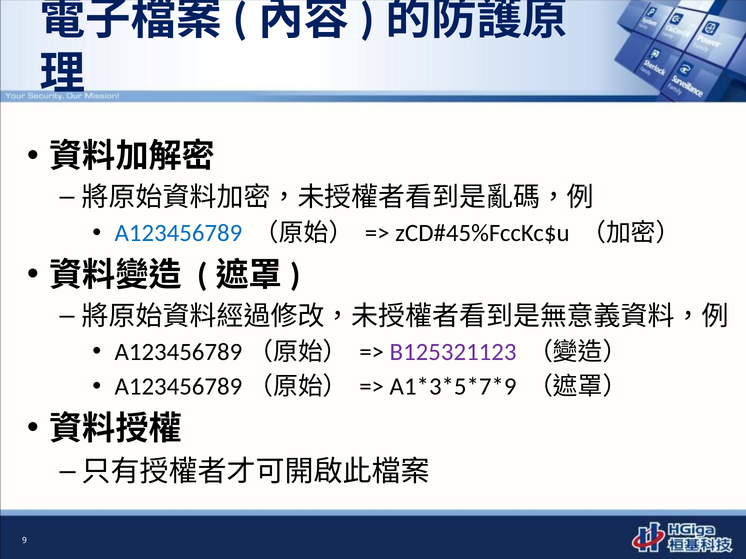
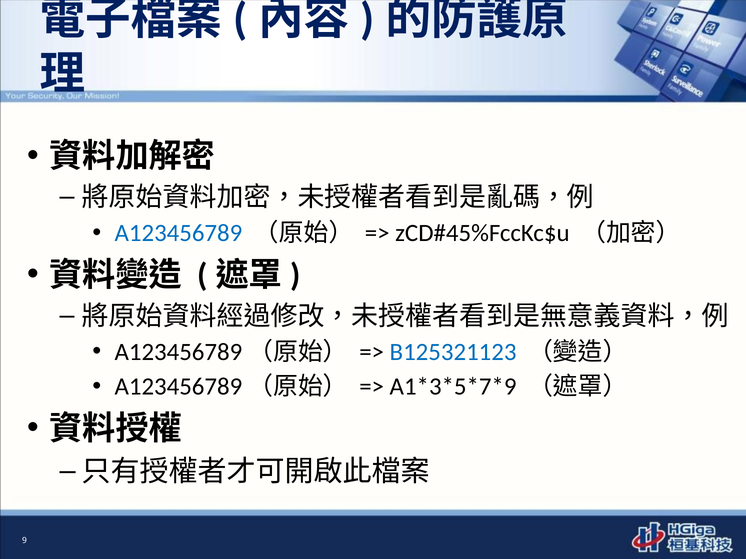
B125321123 colour: purple -> blue
